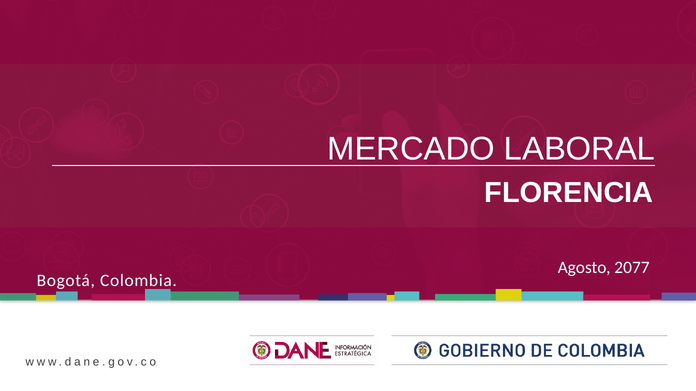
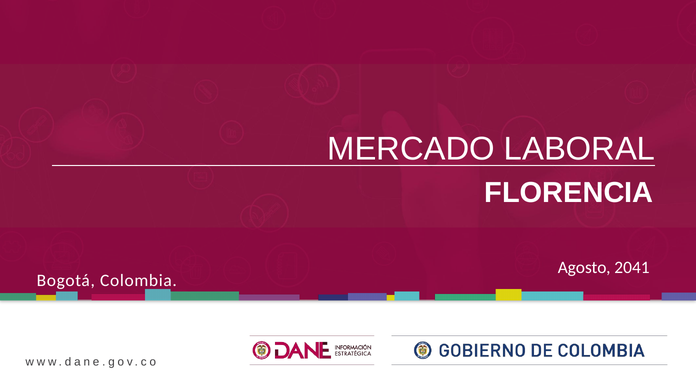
2077: 2077 -> 2041
